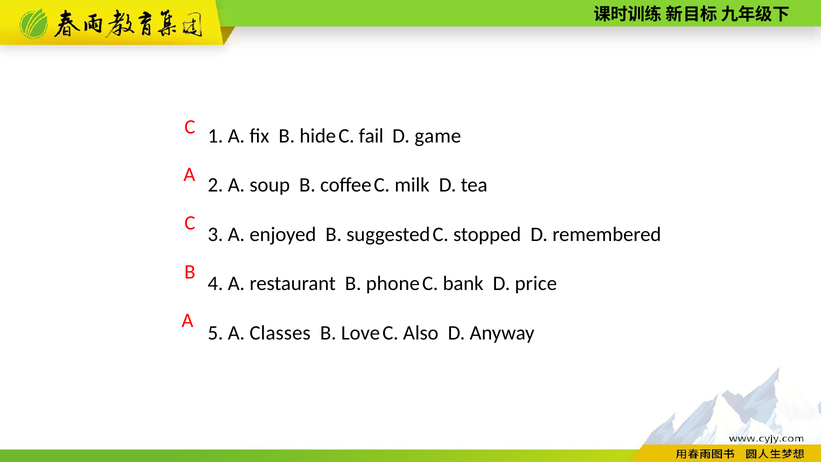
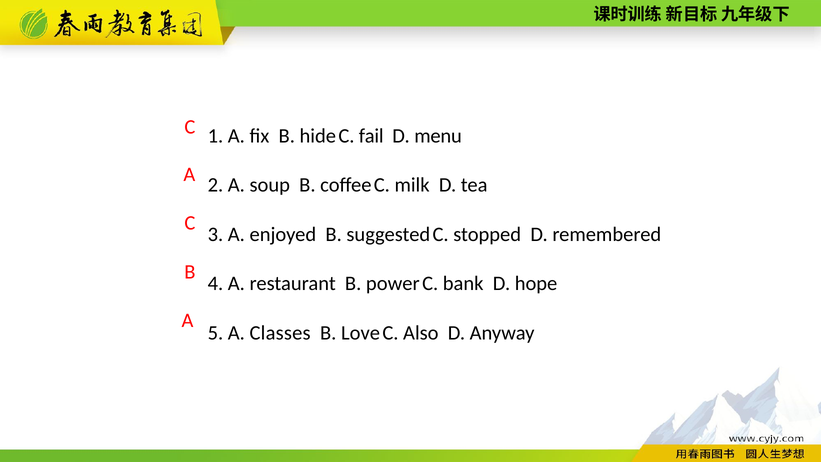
game: game -> menu
phone: phone -> power
price: price -> hope
